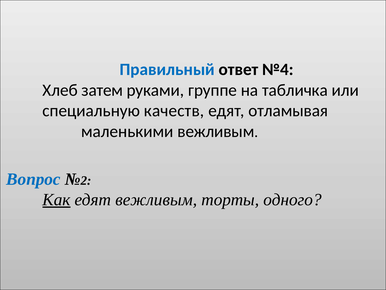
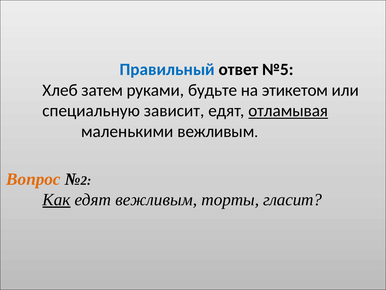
№4: №4 -> №5
группе: группе -> будьте
табличка: табличка -> этикетом
качеств: качеств -> зависит
отламывая underline: none -> present
Вопрос colour: blue -> orange
одного: одного -> гласит
